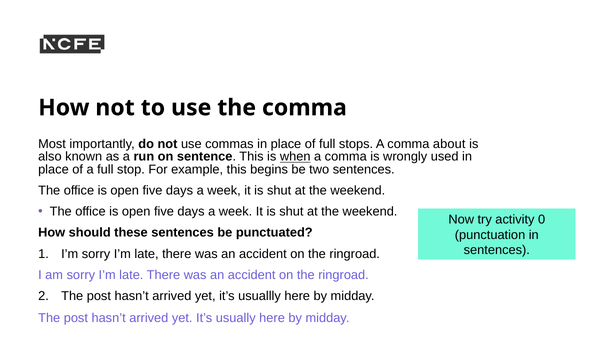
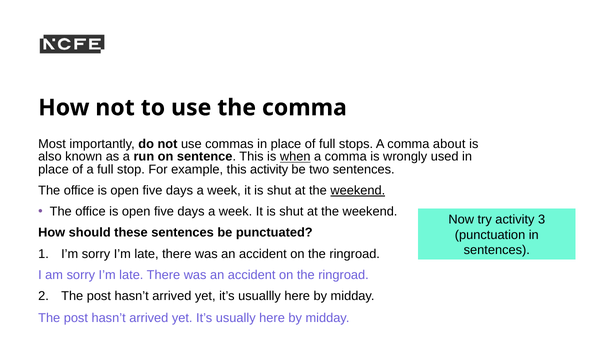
this begins: begins -> activity
weekend at (358, 191) underline: none -> present
0: 0 -> 3
